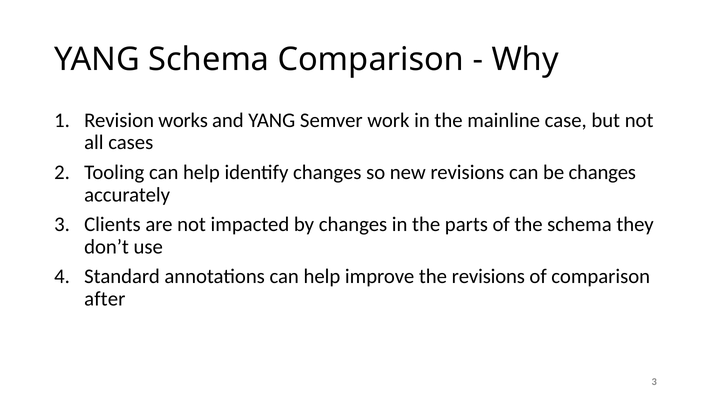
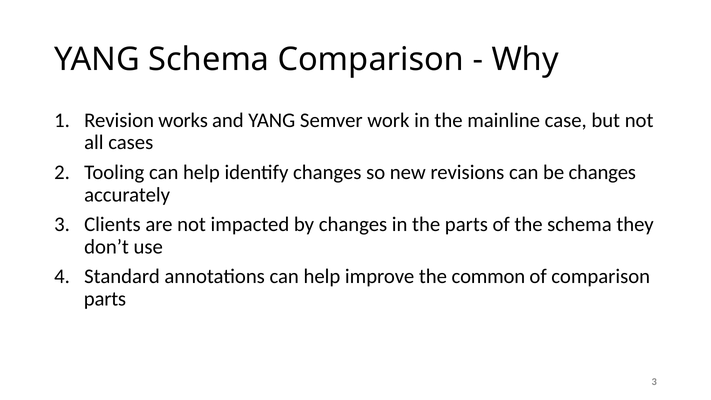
the revisions: revisions -> common
after at (105, 299): after -> parts
